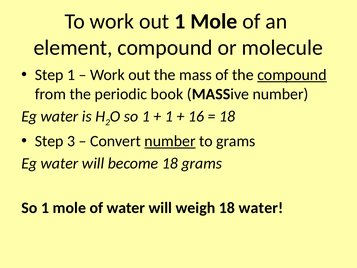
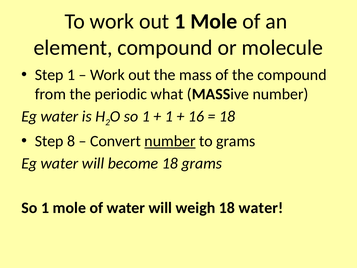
compound at (292, 75) underline: present -> none
book: book -> what
3: 3 -> 8
